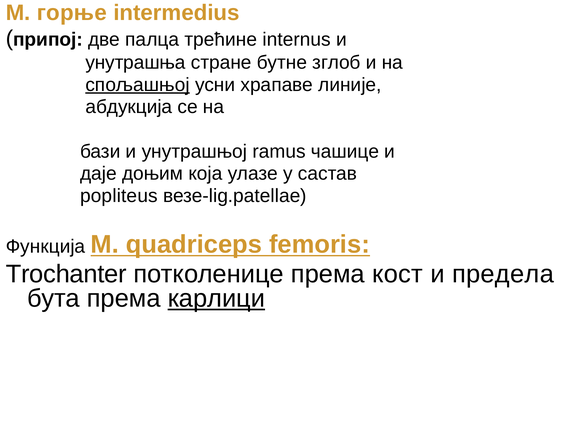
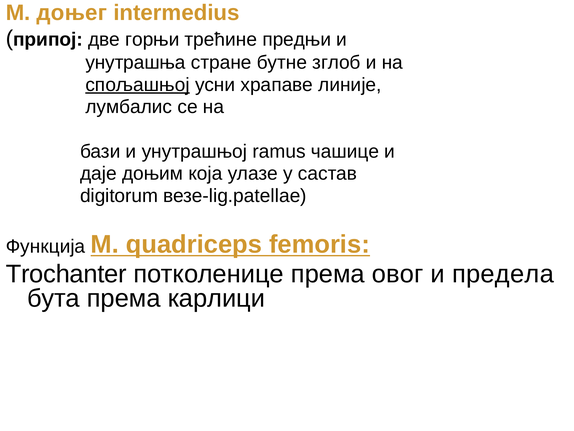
горње: горње -> доњег
палца: палца -> горњи
internus: internus -> предњи
абдукција: абдукција -> лумбалис
popliteus: popliteus -> digitorum
кост: кост -> овог
карлици underline: present -> none
